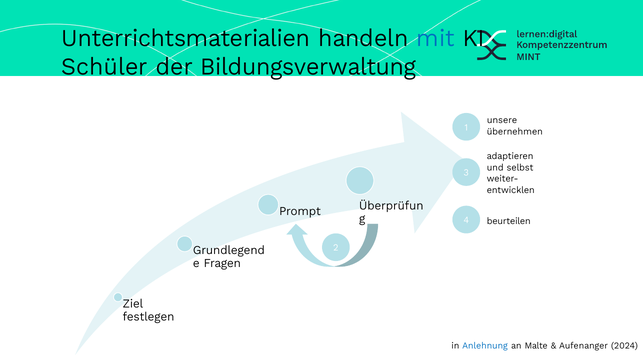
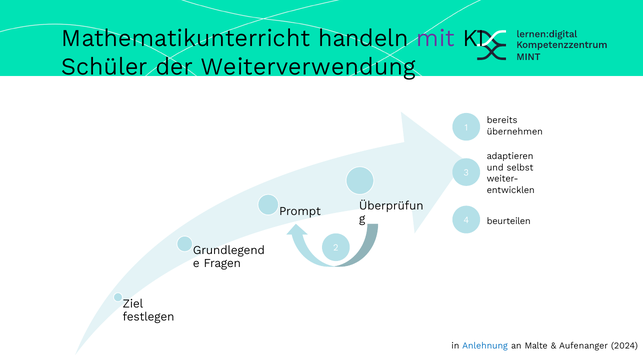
Unterrichtsmaterialien: Unterrichtsmaterialien -> Mathematikunterricht
mit colour: blue -> purple
Bildungsverwaltung: Bildungsverwaltung -> Weiterverwendung
unsere: unsere -> bereits
